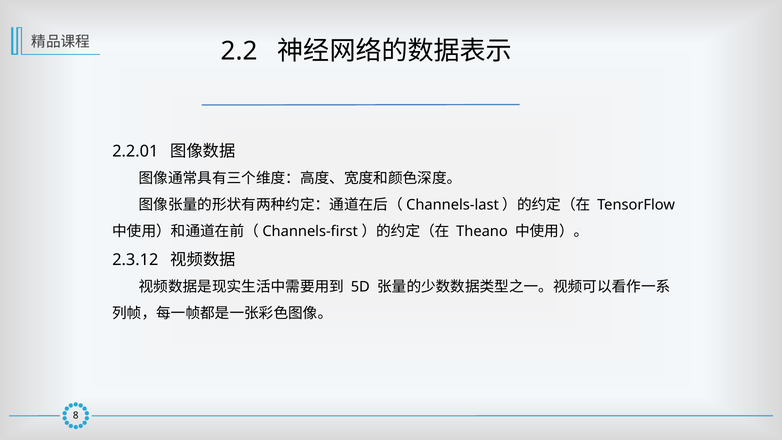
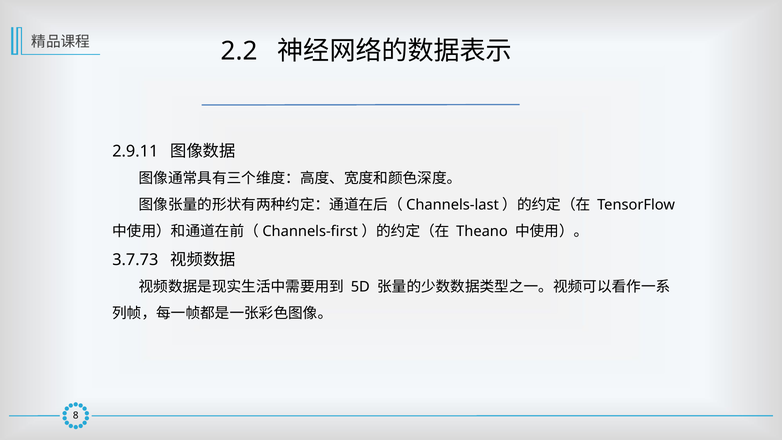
2.2.01: 2.2.01 -> 2.9.11
2.3.12: 2.3.12 -> 3.7.73
